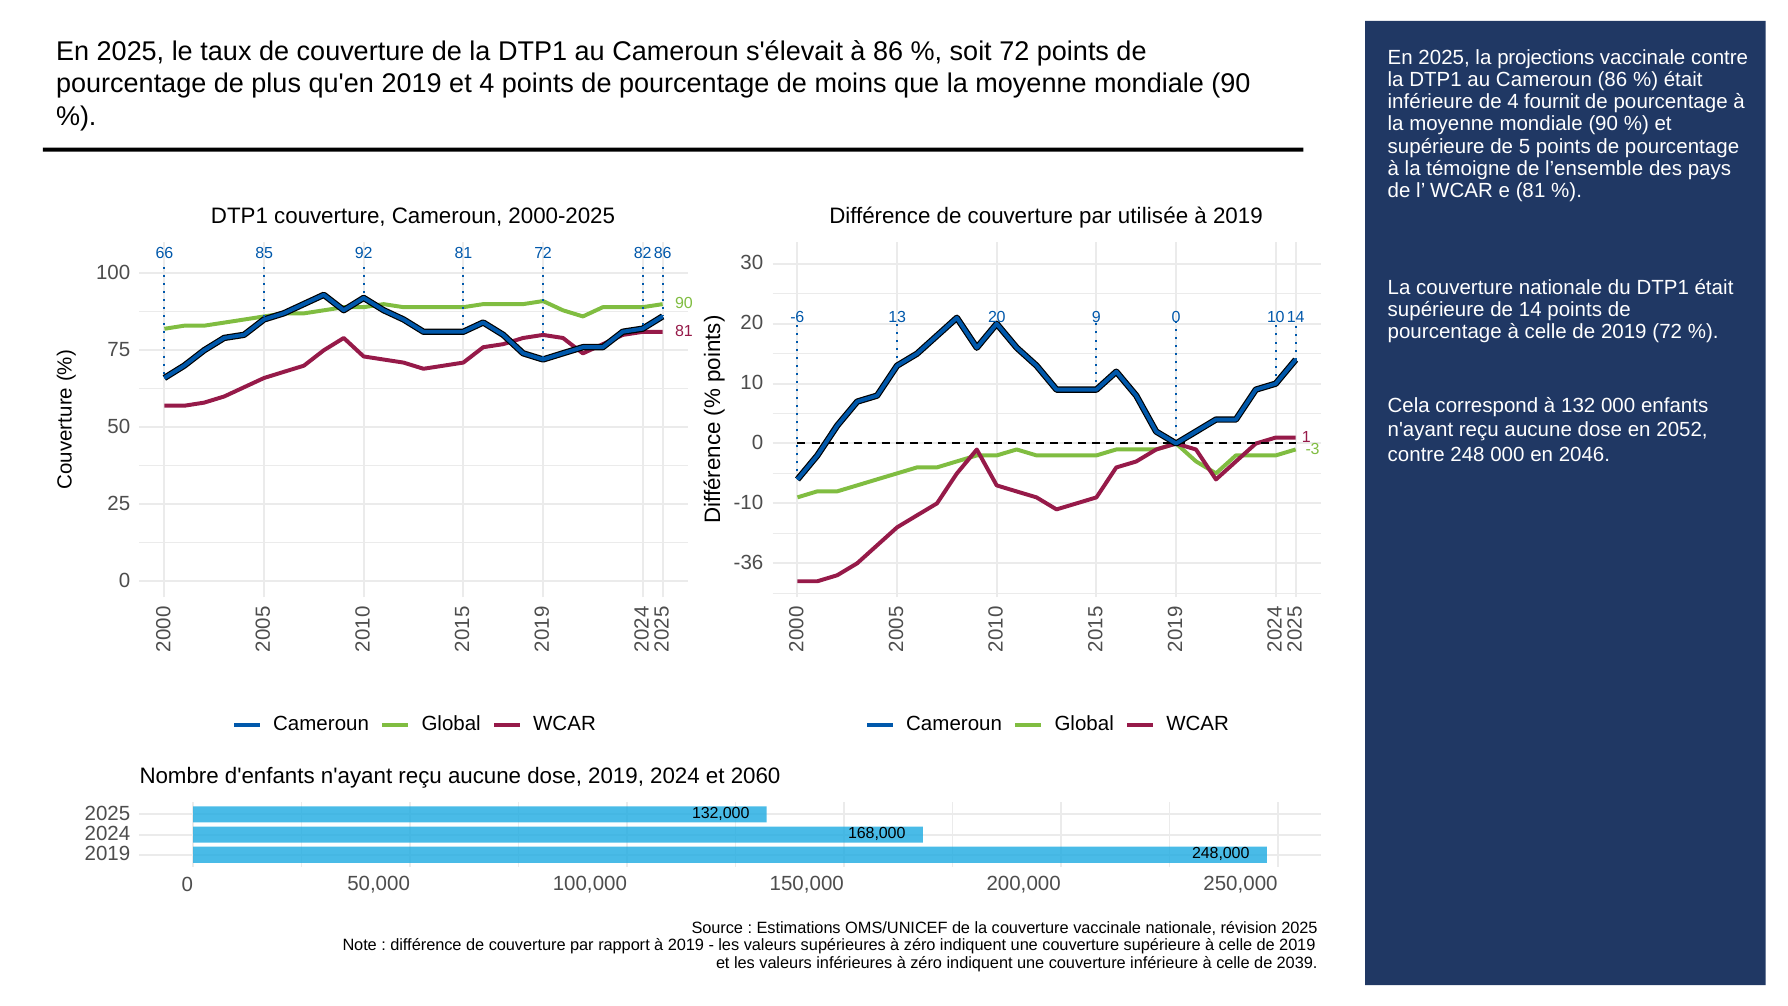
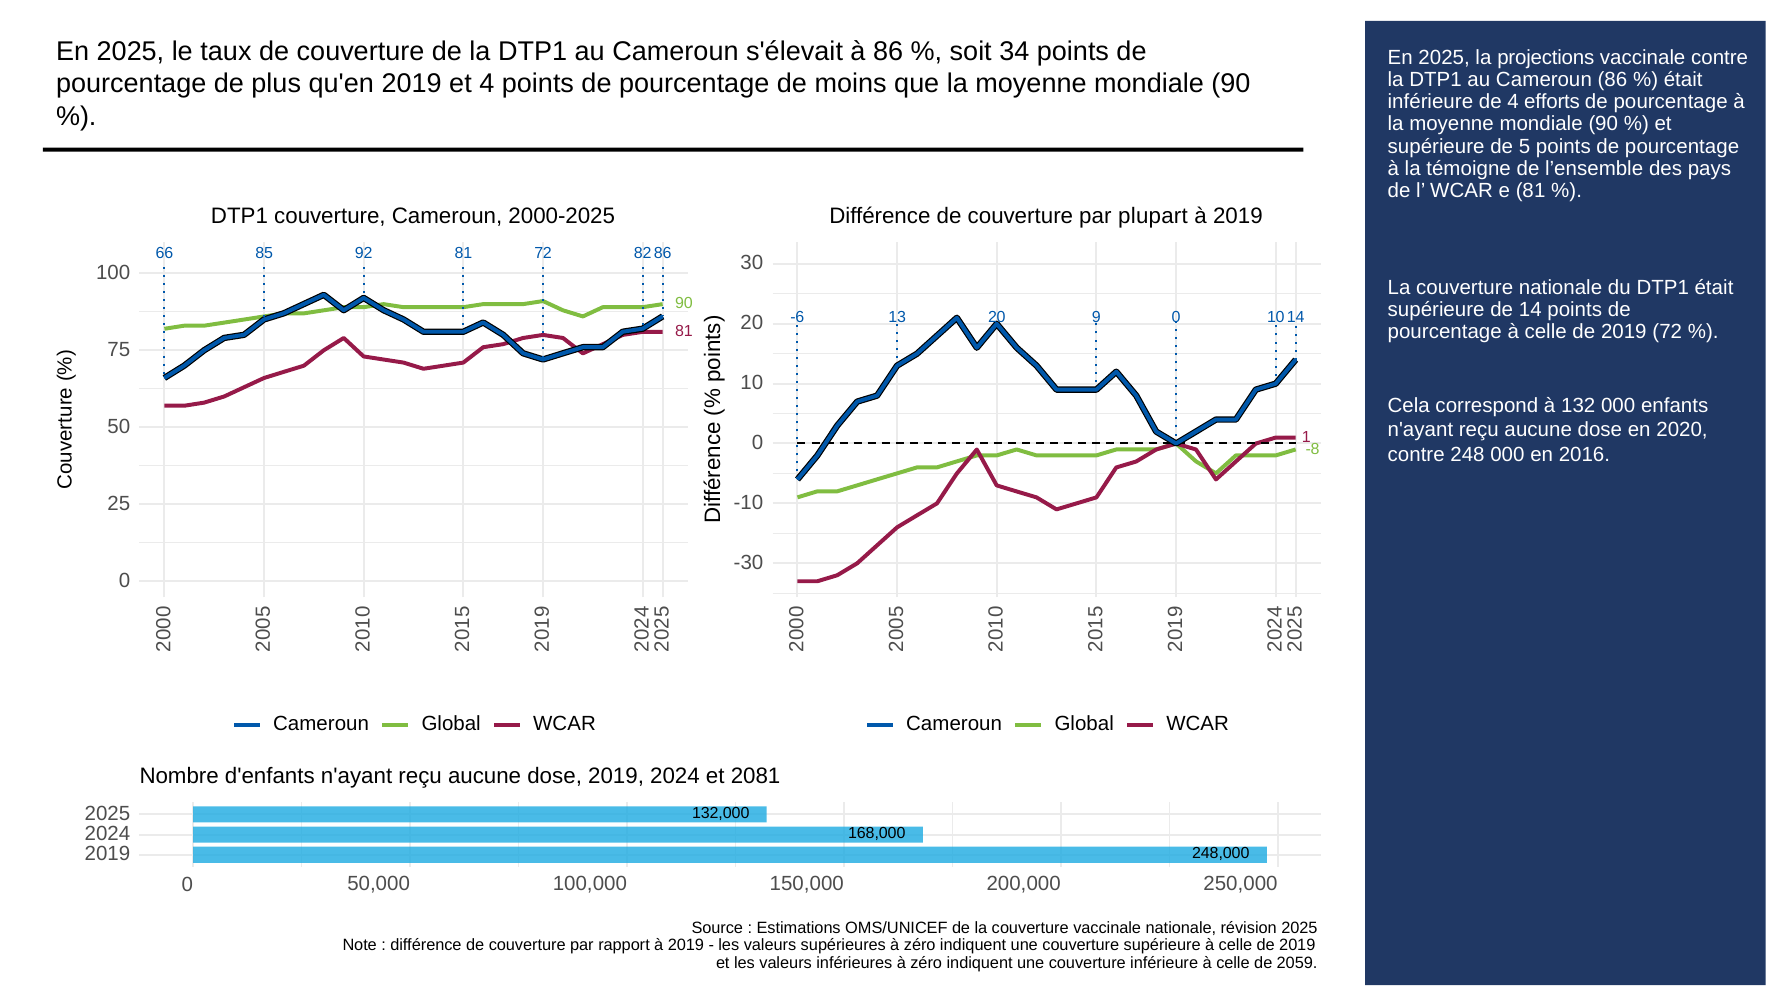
soit 72: 72 -> 34
fournit: fournit -> efforts
utilisée: utilisée -> plupart
2052: 2052 -> 2020
-3: -3 -> -8
2046: 2046 -> 2016
-36: -36 -> -30
2060: 2060 -> 2081
2039: 2039 -> 2059
